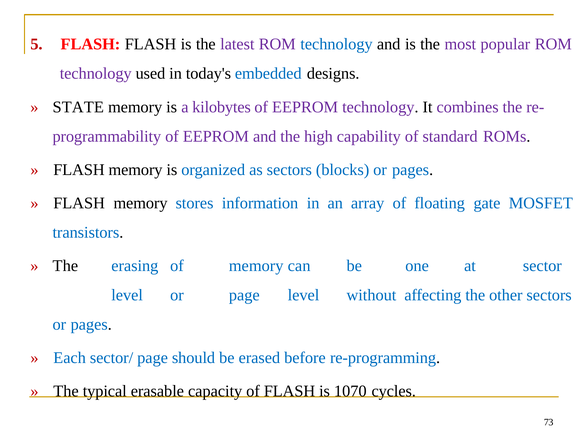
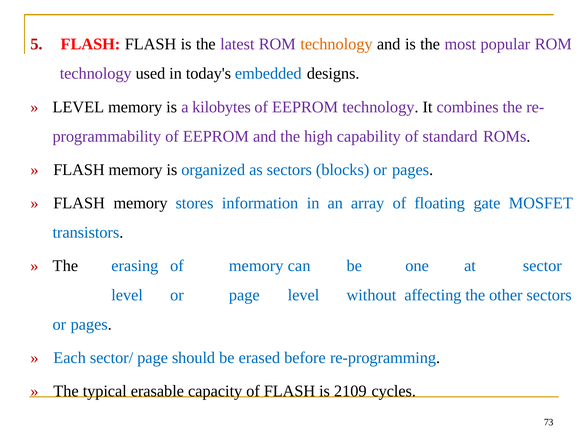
technology at (337, 44) colour: blue -> orange
STATE at (78, 107): STATE -> LEVEL
1070: 1070 -> 2109
